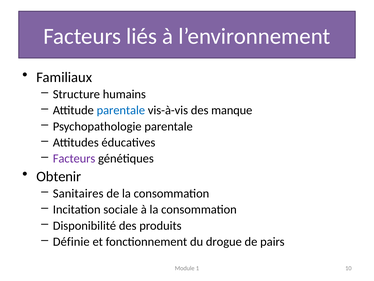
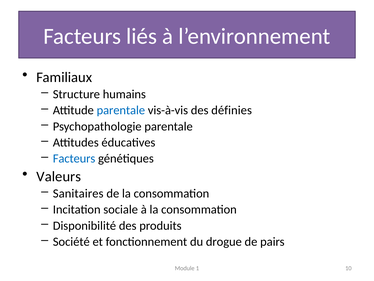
manque: manque -> définies
Facteurs at (74, 158) colour: purple -> blue
Obtenir: Obtenir -> Valeurs
Définie: Définie -> Société
